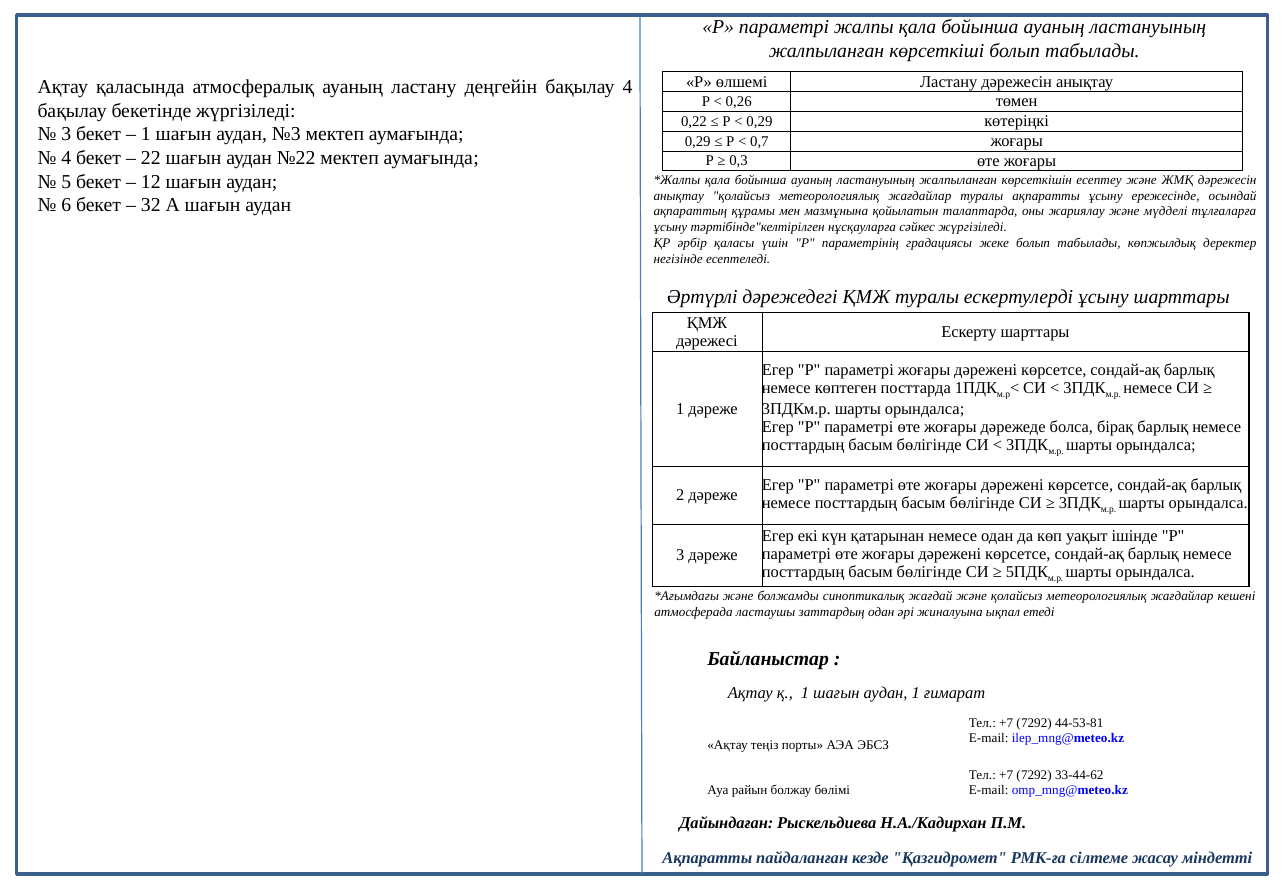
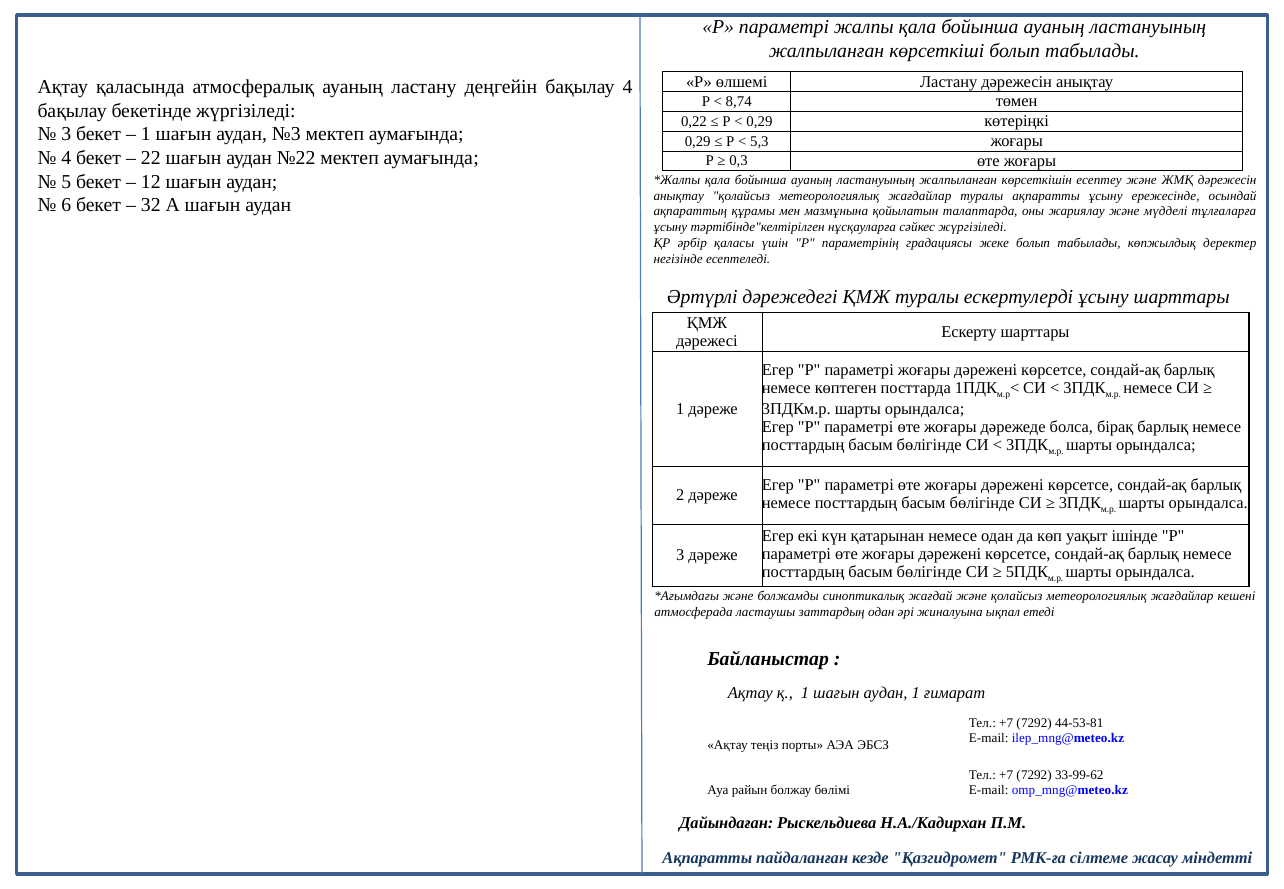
0,26: 0,26 -> 8,74
0,7: 0,7 -> 5,3
33-44-62: 33-44-62 -> 33-99-62
